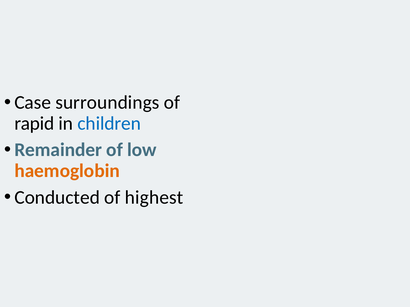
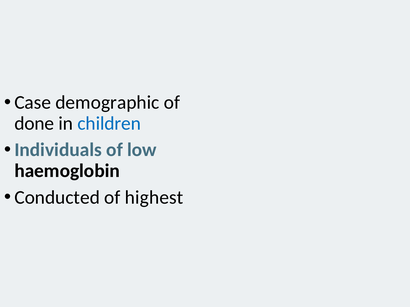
surroundings: surroundings -> demographic
rapid: rapid -> done
Remainder: Remainder -> Individuals
haemoglobin colour: orange -> black
